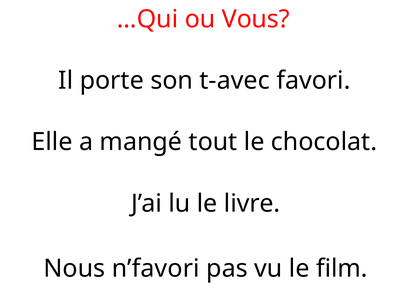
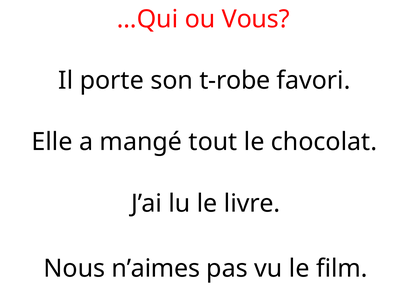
t-avec: t-avec -> t-robe
n’favori: n’favori -> n’aimes
